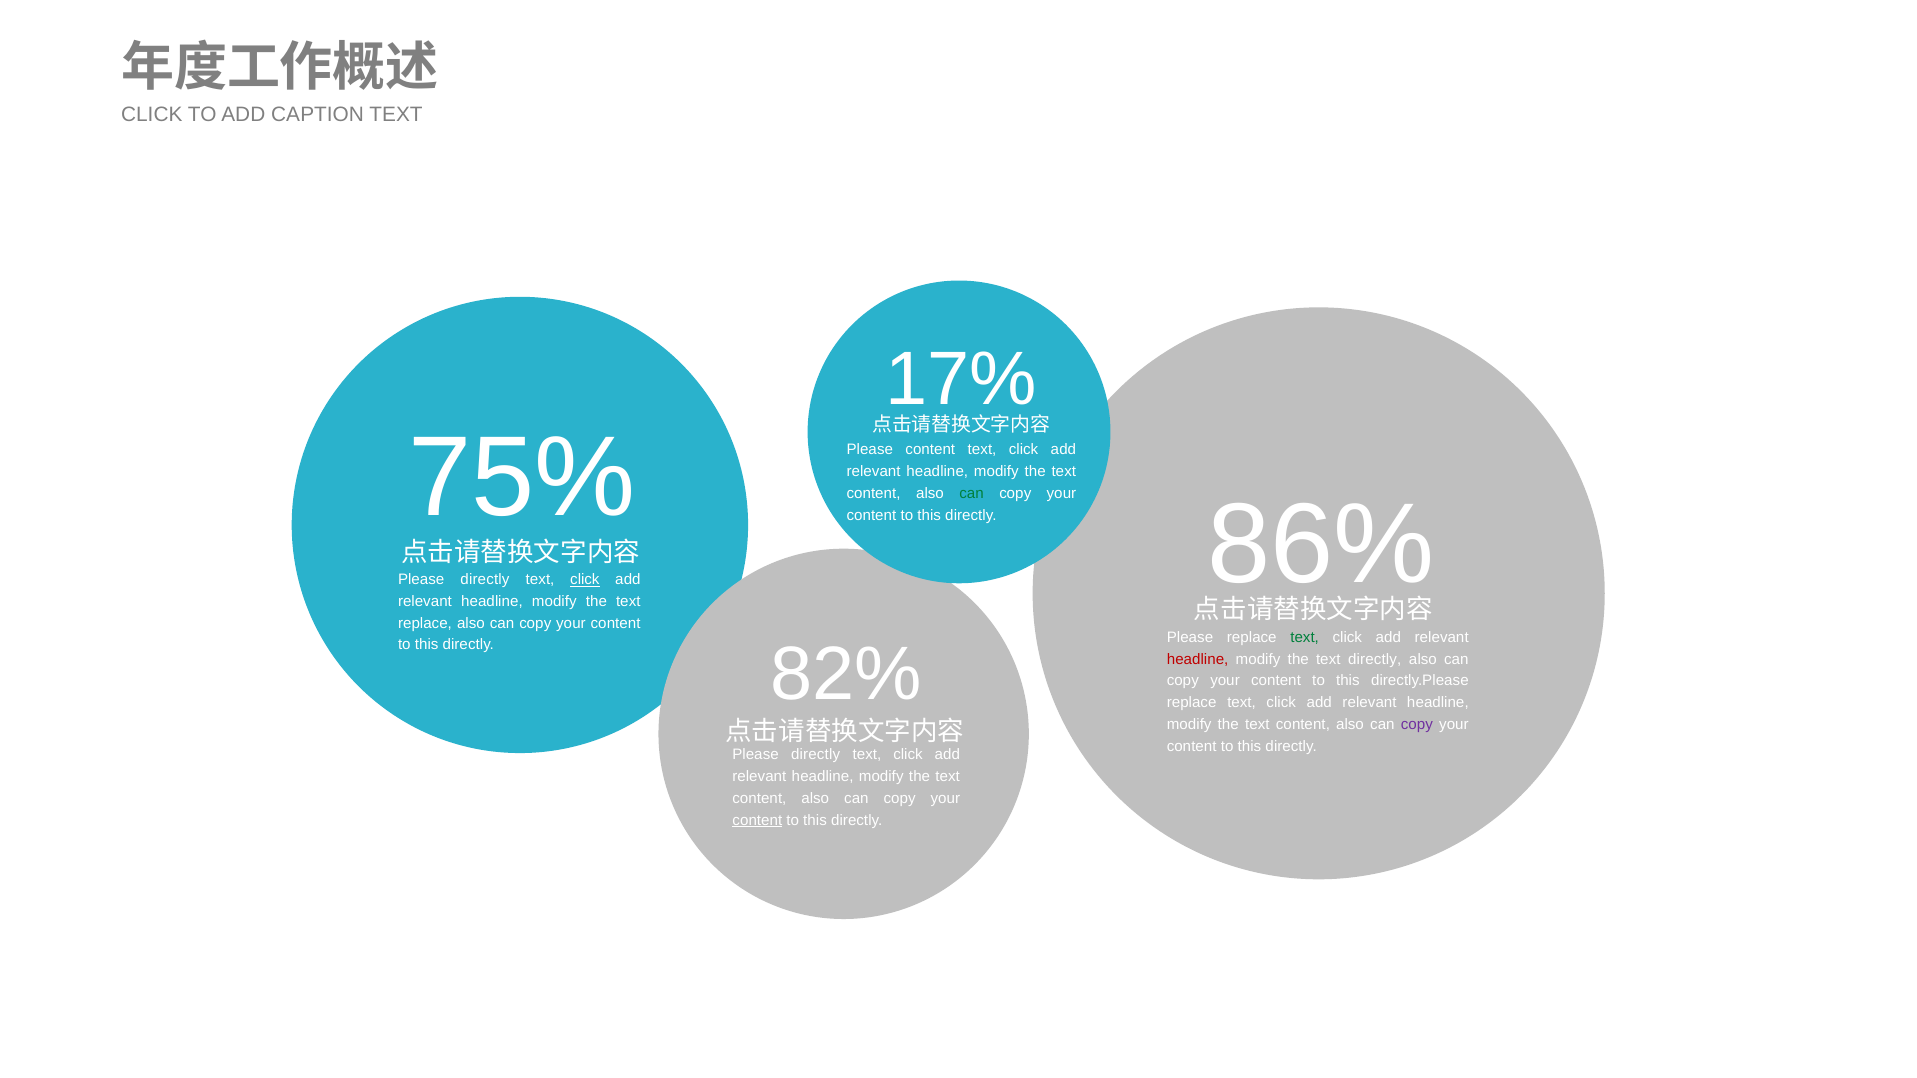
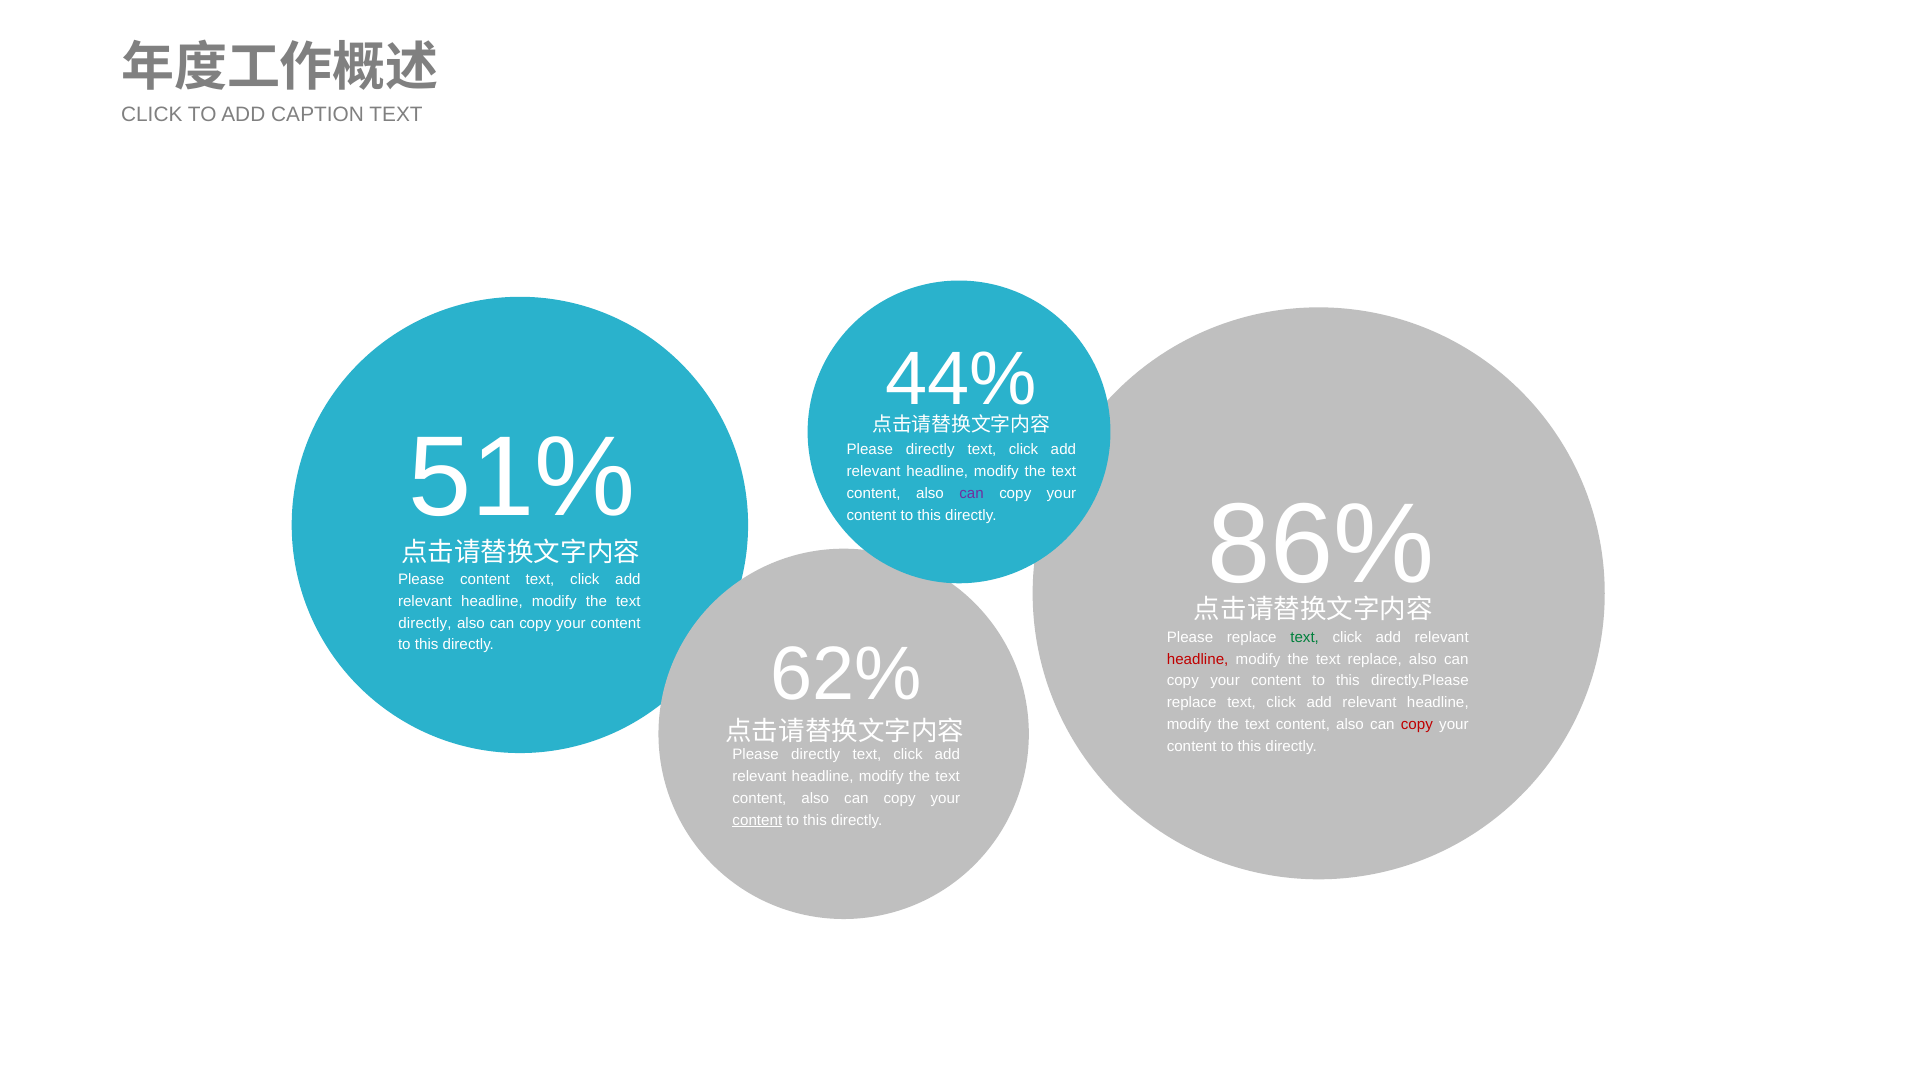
17%: 17% -> 44%
75%: 75% -> 51%
content at (930, 450): content -> directly
can at (972, 494) colour: green -> purple
directly at (485, 580): directly -> content
click at (585, 580) underline: present -> none
replace at (425, 623): replace -> directly
82%: 82% -> 62%
text directly: directly -> replace
copy at (1417, 725) colour: purple -> red
